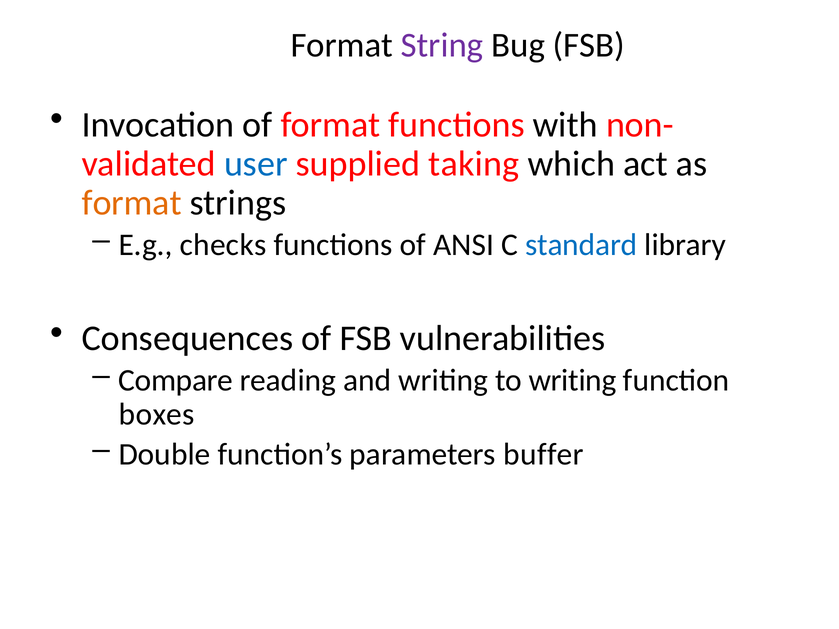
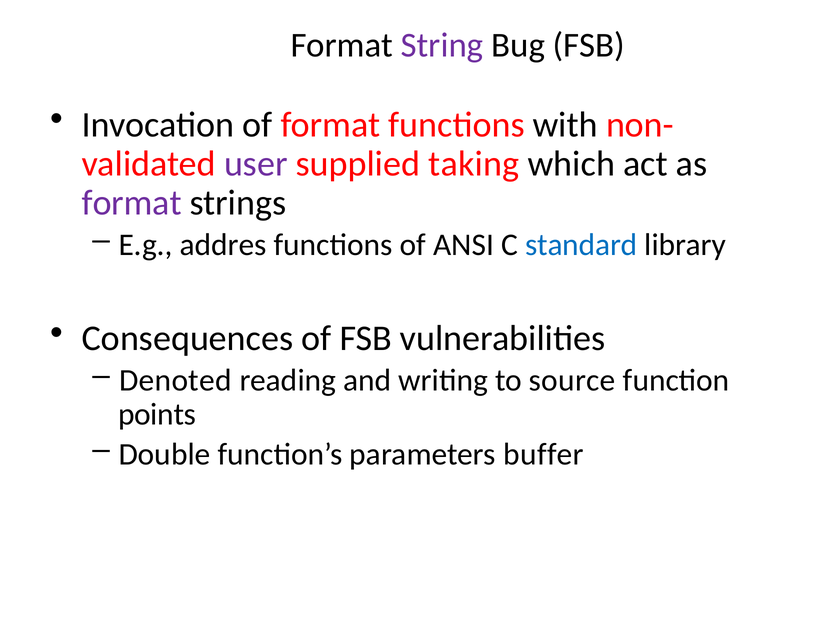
user colour: blue -> purple
format at (132, 203) colour: orange -> purple
checks: checks -> addres
Compare: Compare -> Denoted
to writing: writing -> source
boxes: boxes -> points
